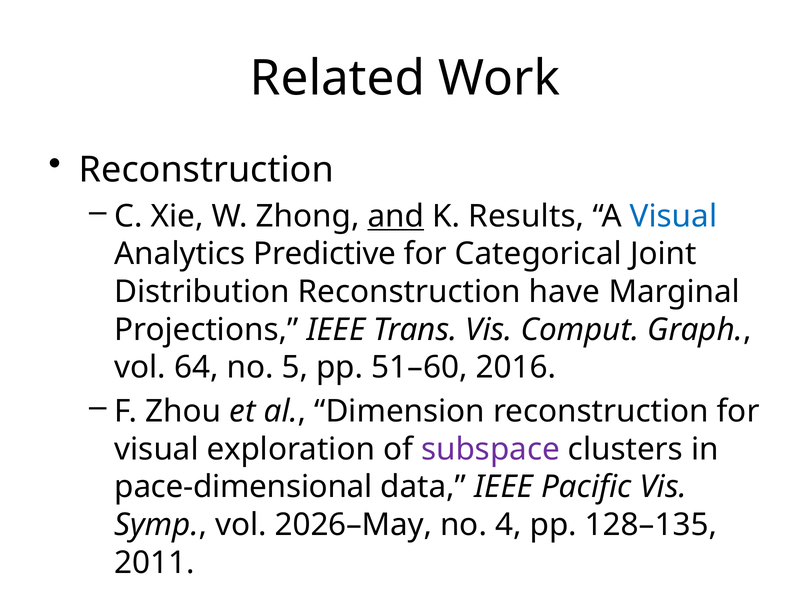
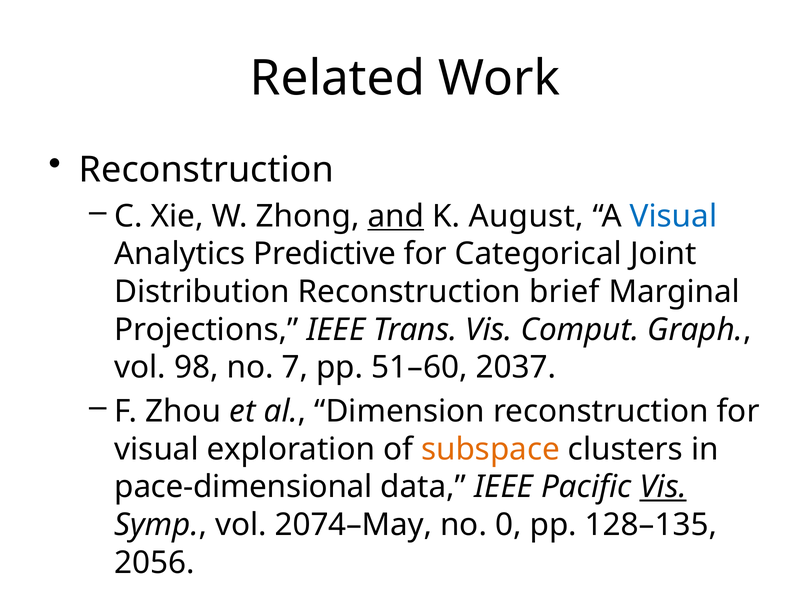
Results: Results -> August
have: have -> brief
64: 64 -> 98
5: 5 -> 7
2016: 2016 -> 2037
subspace colour: purple -> orange
Vis at (663, 487) underline: none -> present
2026–May: 2026–May -> 2074–May
4: 4 -> 0
2011: 2011 -> 2056
